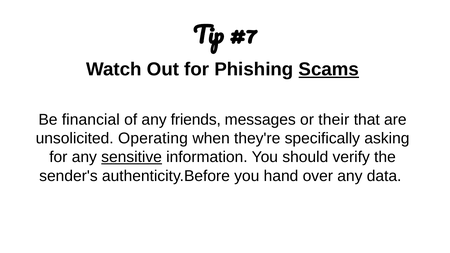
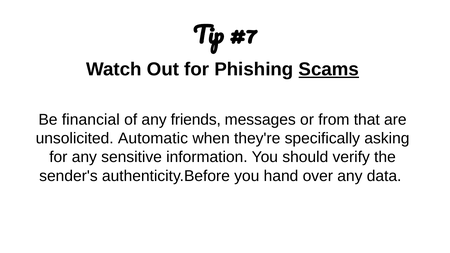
their: their -> from
Operating: Operating -> Automatic
sensitive underline: present -> none
